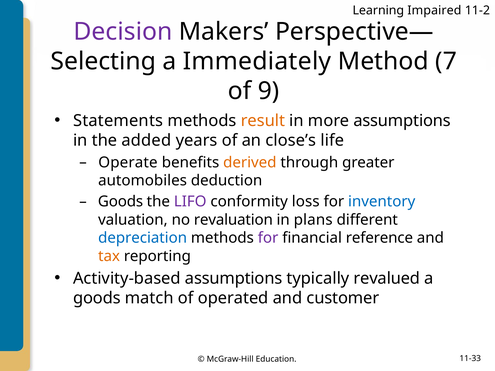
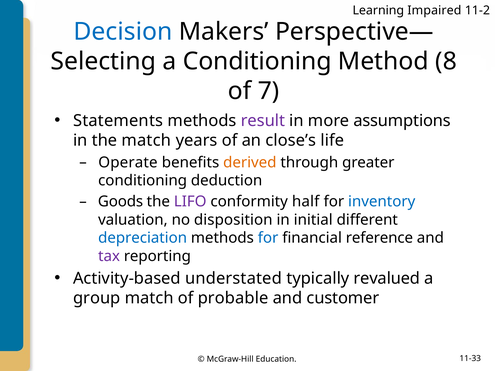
Decision colour: purple -> blue
a Immediately: Immediately -> Conditioning
7: 7 -> 8
9: 9 -> 7
result colour: orange -> purple
the added: added -> match
automobiles at (143, 181): automobiles -> conditioning
loss: loss -> half
revaluation: revaluation -> disposition
plans: plans -> initial
for at (268, 238) colour: purple -> blue
tax colour: orange -> purple
Activity-based assumptions: assumptions -> understated
goods at (97, 298): goods -> group
operated: operated -> probable
